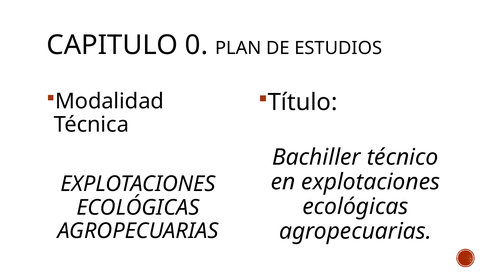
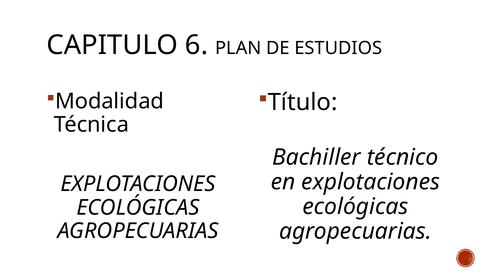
0: 0 -> 6
